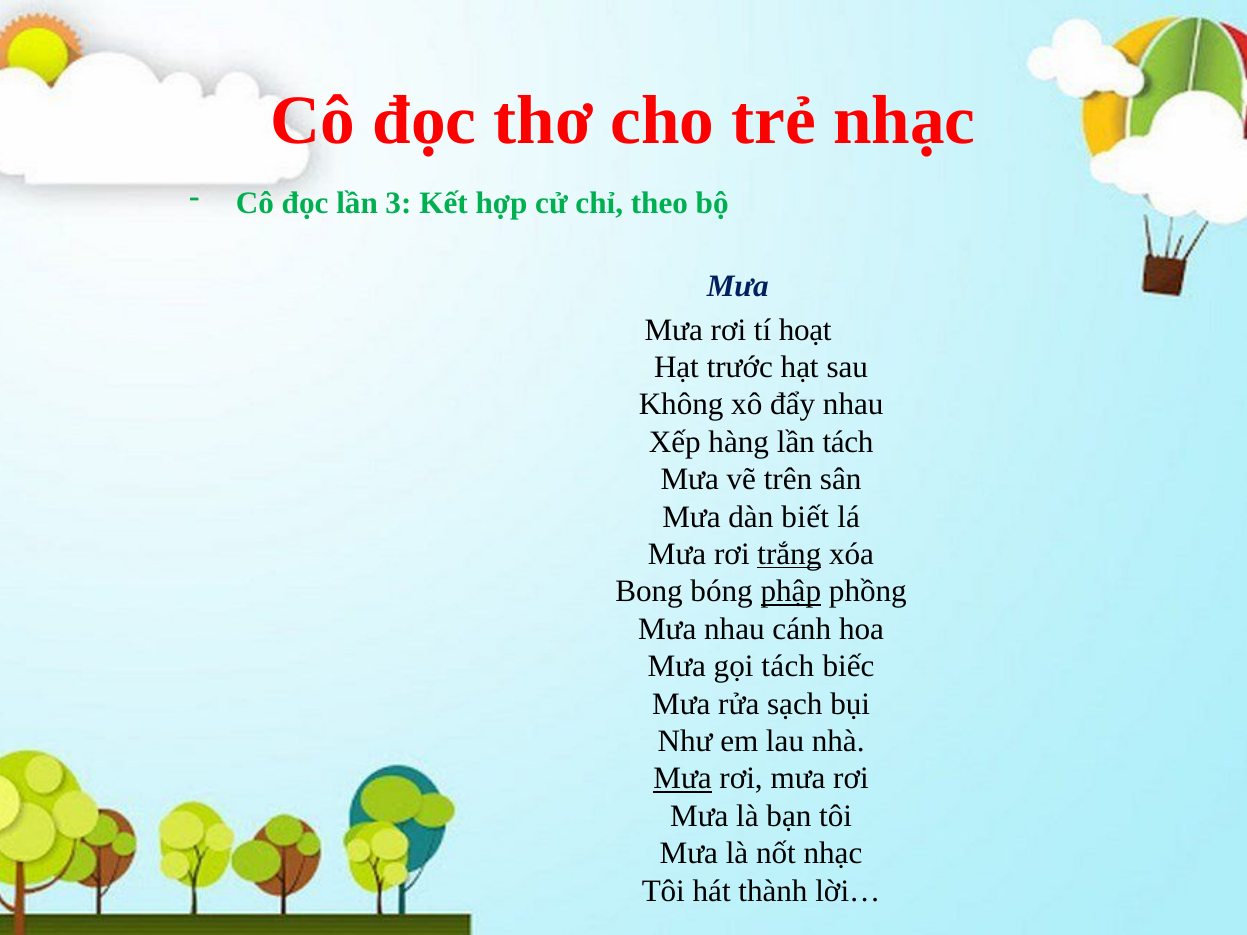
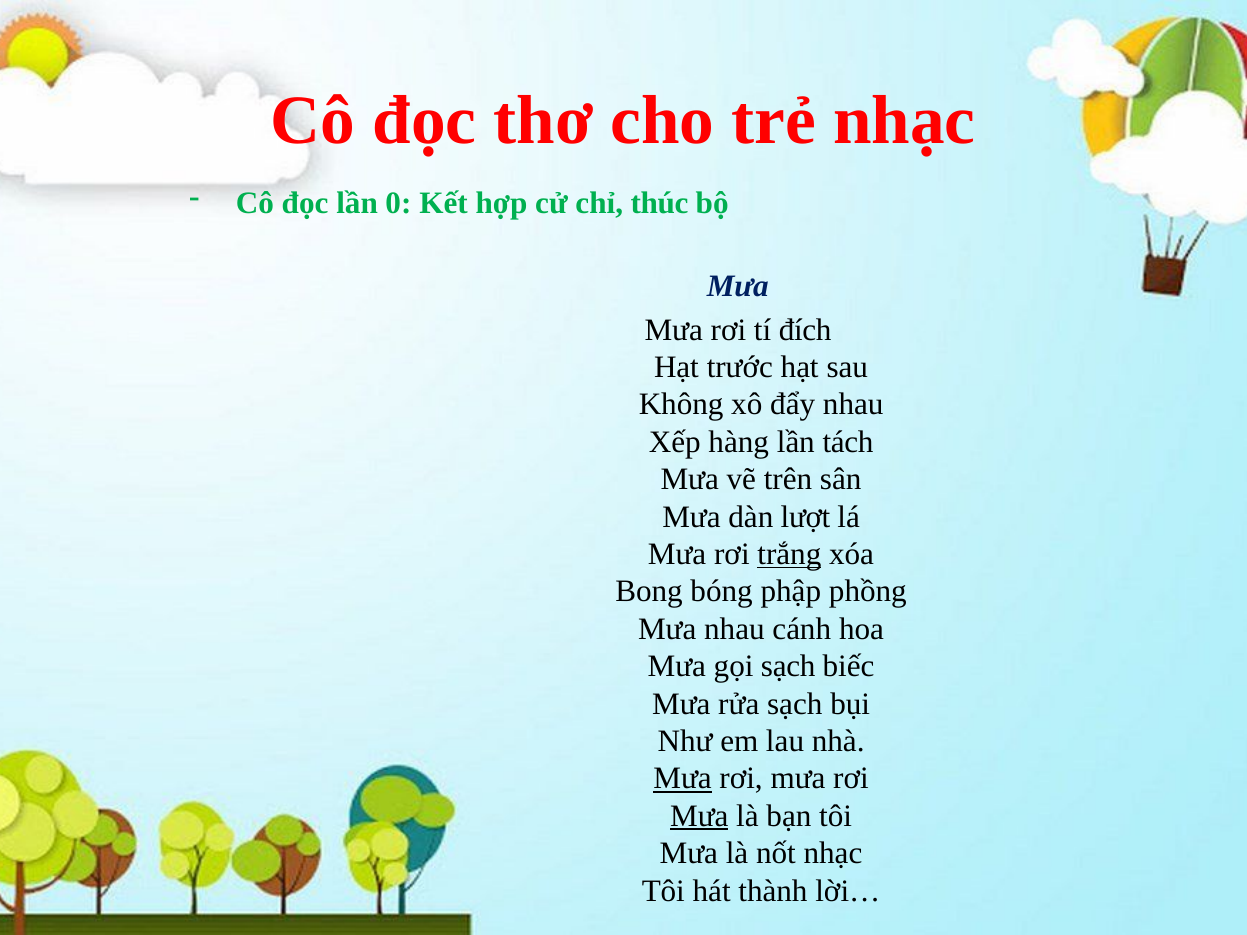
3: 3 -> 0
theo: theo -> thúc
hoạt: hoạt -> đích
biết: biết -> lượt
phập underline: present -> none
gọi tách: tách -> sạch
Mưa at (699, 816) underline: none -> present
